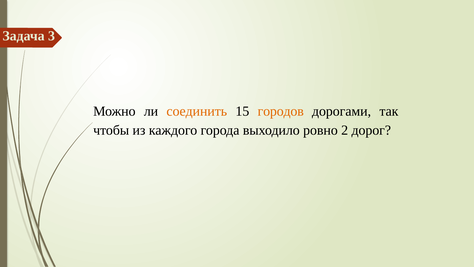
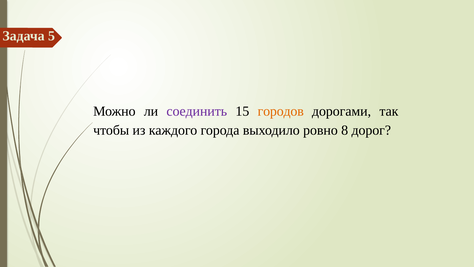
3: 3 -> 5
соединить colour: orange -> purple
2: 2 -> 8
